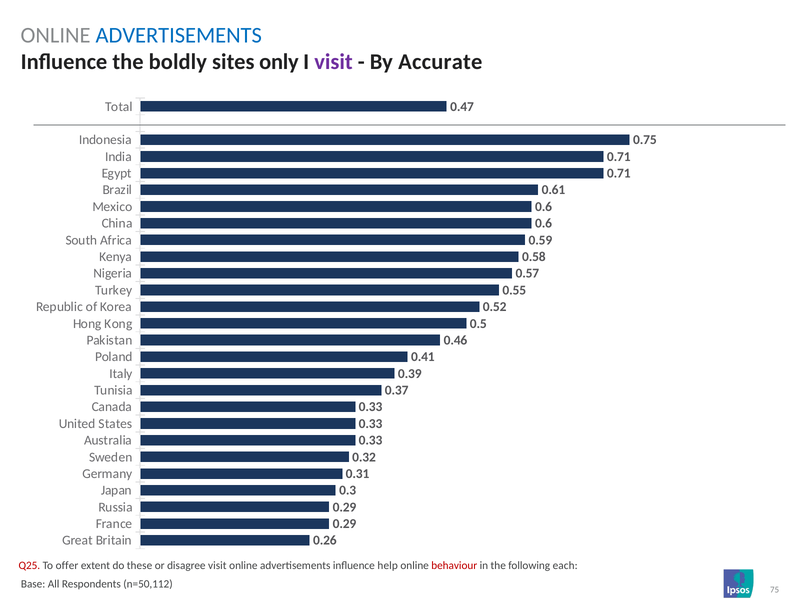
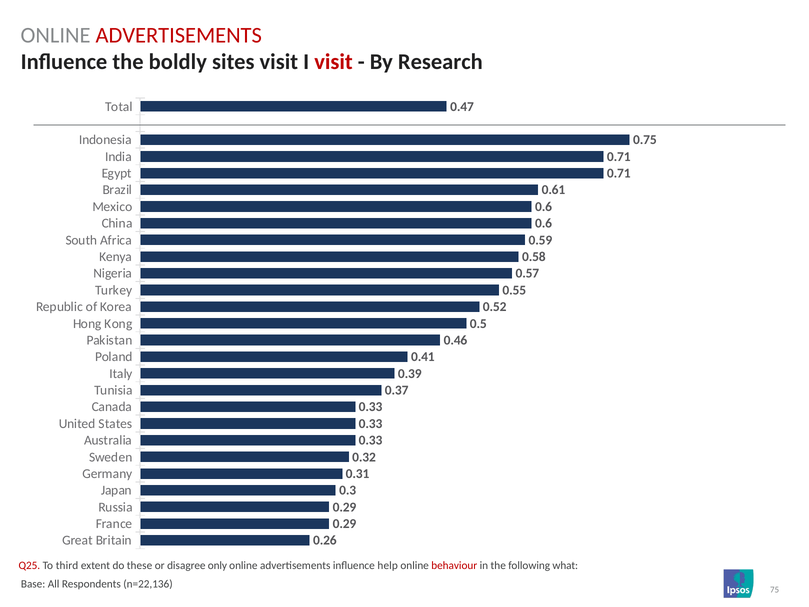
ADVERTISEMENTS at (179, 35) colour: blue -> red
sites only: only -> visit
visit at (334, 62) colour: purple -> red
Accurate: Accurate -> Research
offer: offer -> third
disagree visit: visit -> only
each: each -> what
n=50,112: n=50,112 -> n=22,136
